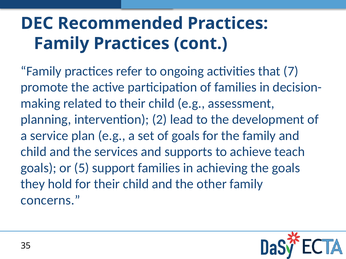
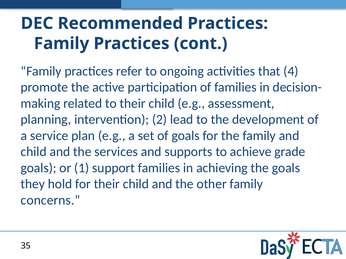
7: 7 -> 4
teach: teach -> grade
5: 5 -> 1
